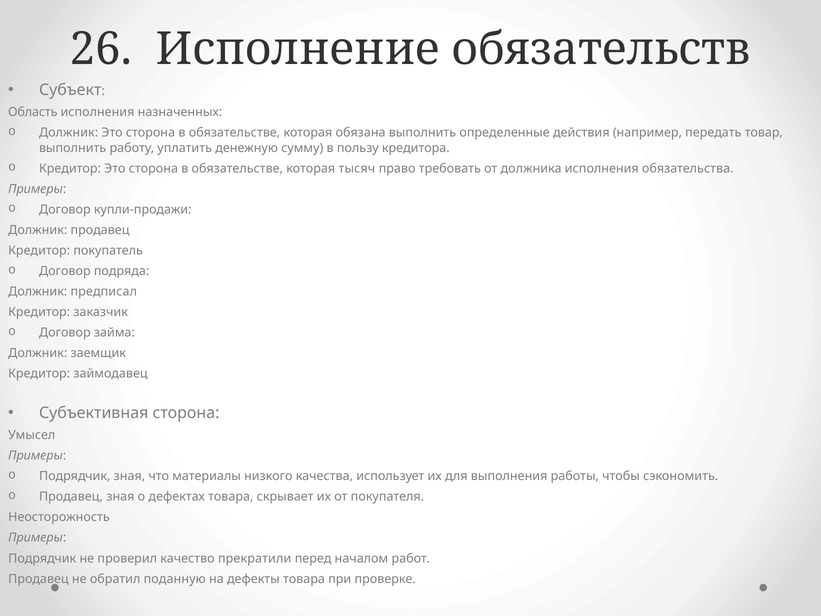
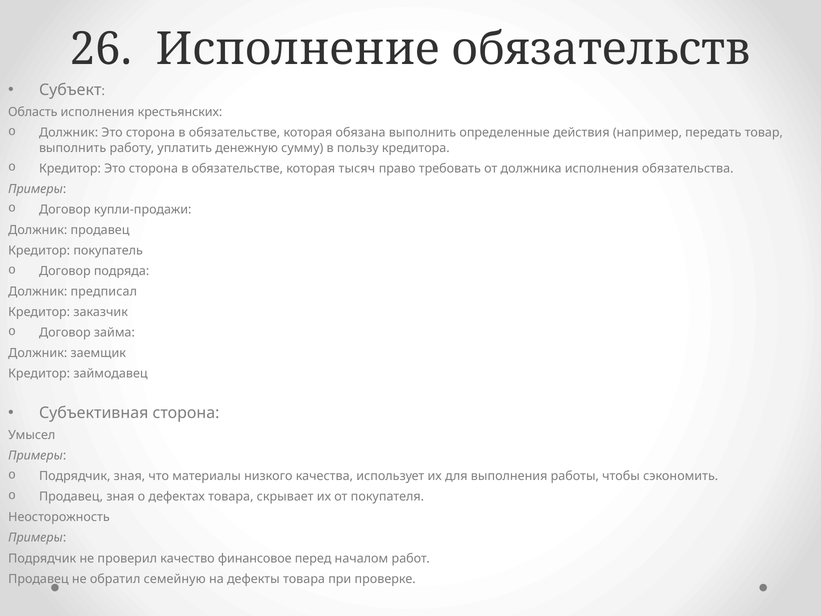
назначенных: назначенных -> крестьянских
прекратили: прекратили -> финансовое
поданную: поданную -> семейную
